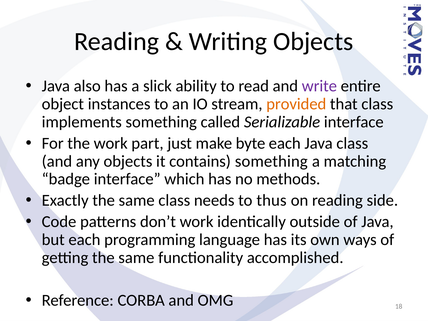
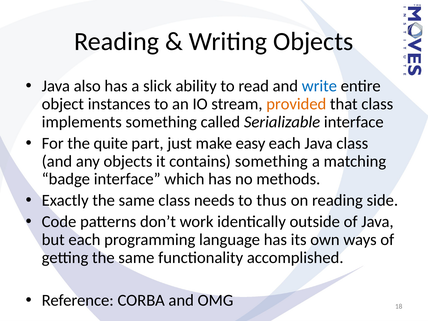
write colour: purple -> blue
the work: work -> quite
byte: byte -> easy
